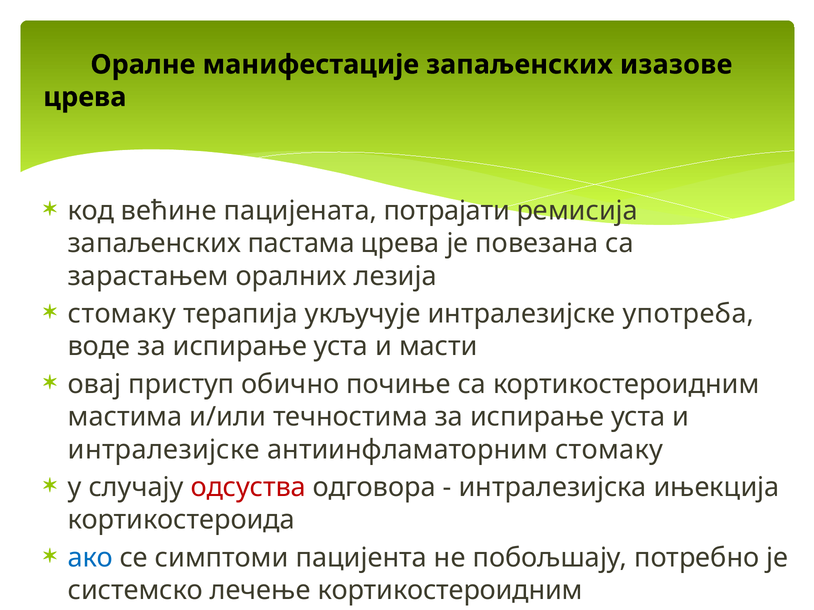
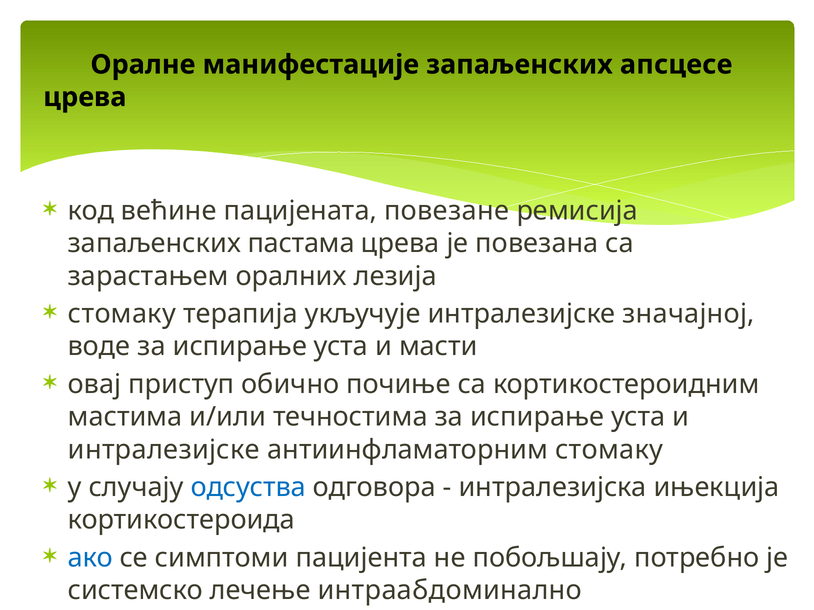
изазове: изазове -> апсцесе
потрајати: потрајати -> повезане
употреба: употреба -> значајној
одсуства colour: red -> blue
лечење кортикостероидним: кортикостероидним -> интраабдоминално
